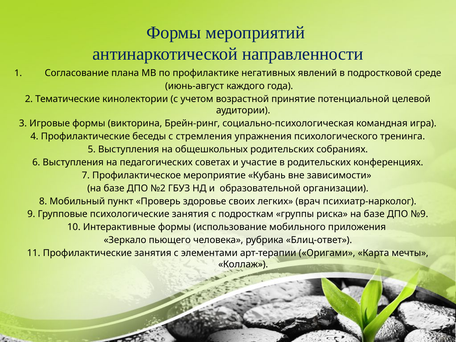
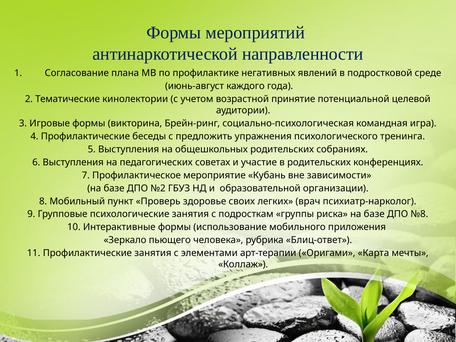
стремления: стремления -> предложить
№9: №9 -> №8
